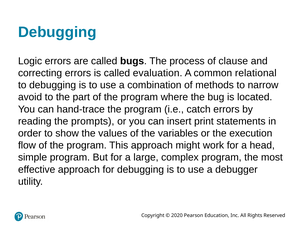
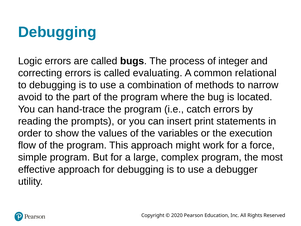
clause: clause -> integer
evaluation: evaluation -> evaluating
head: head -> force
